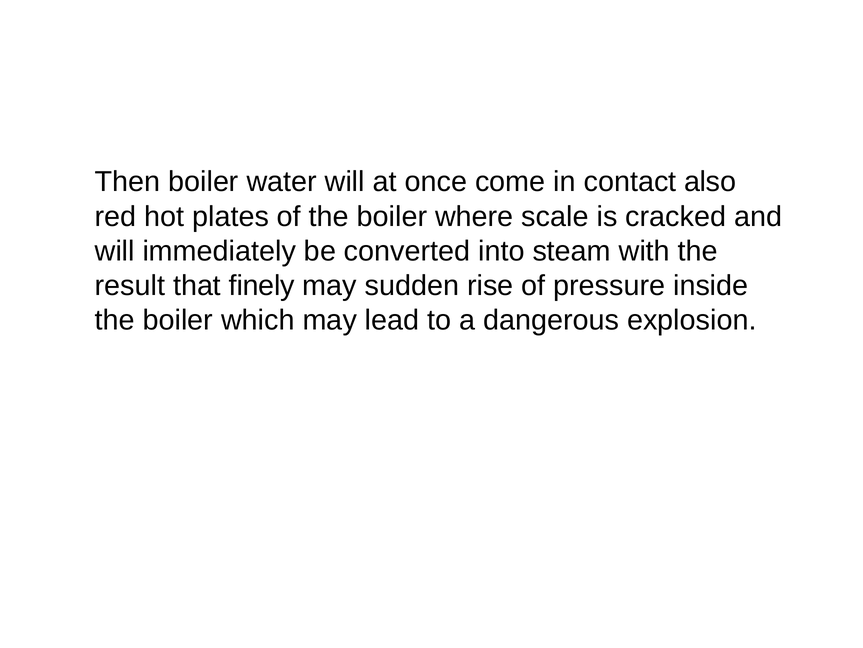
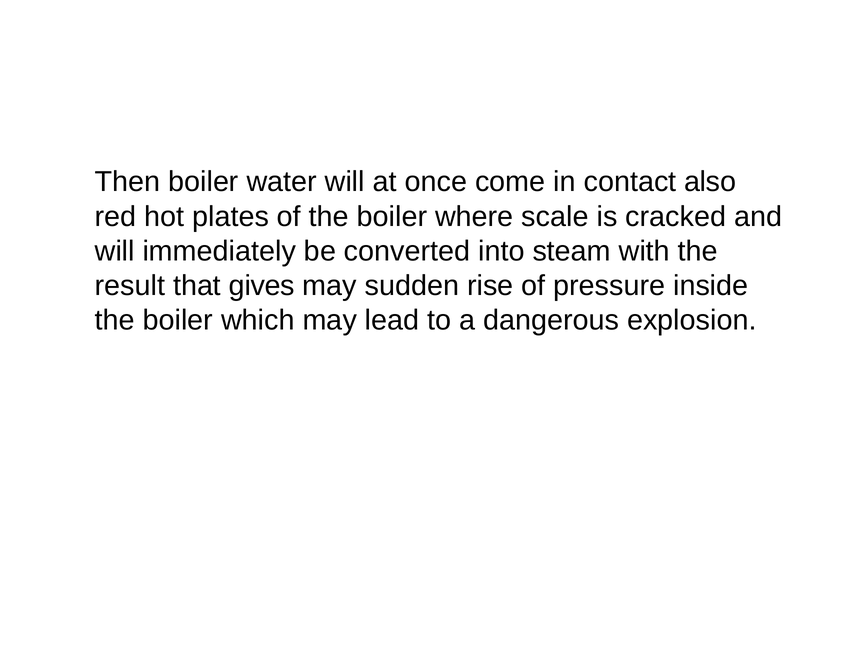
finely: finely -> gives
